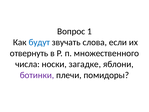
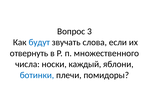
1: 1 -> 3
загадке: загадке -> каждый
ботинки colour: purple -> blue
